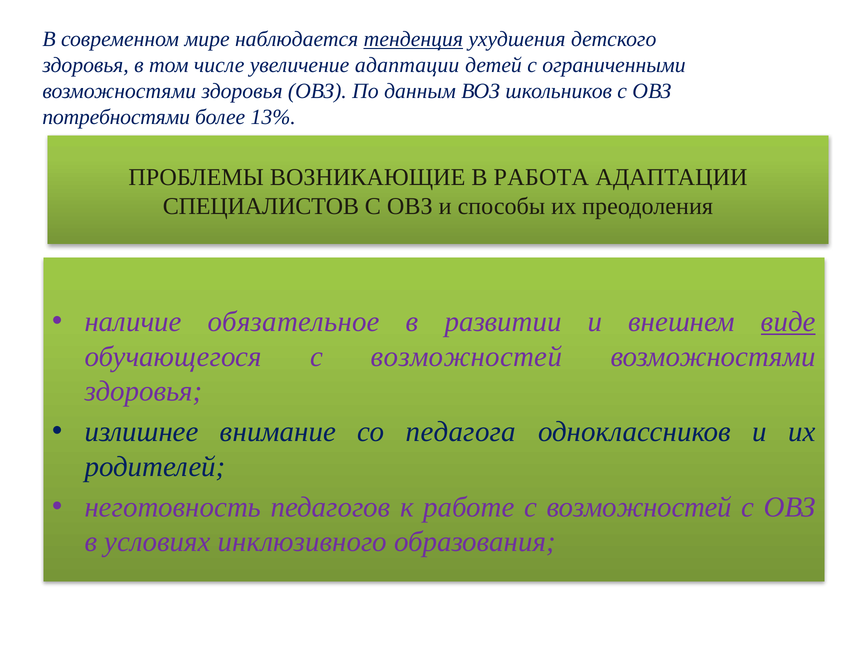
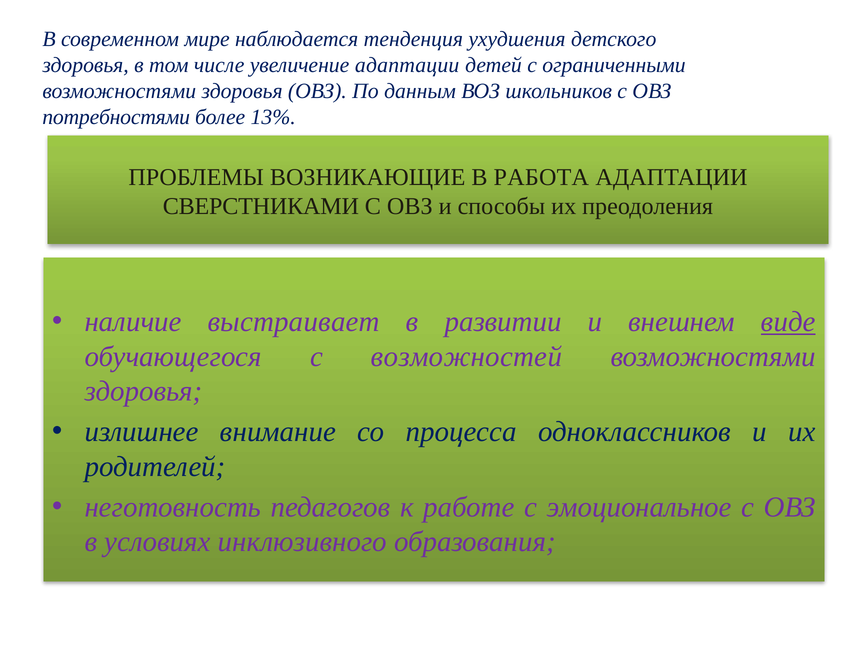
тенденция underline: present -> none
СПЕЦИАЛИСТОВ: СПЕЦИАЛИСТОВ -> СВЕРСТНИКАМИ
обязательное: обязательное -> выстраивает
педагога: педагога -> процесса
работе с возможностей: возможностей -> эмоциональное
